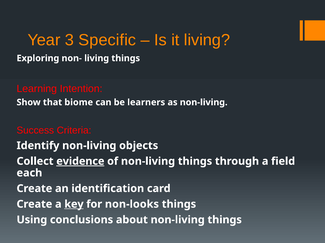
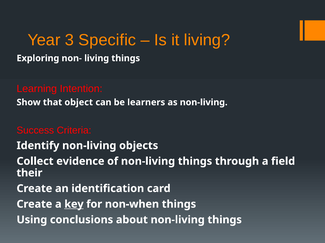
biome: biome -> object
evidence underline: present -> none
each: each -> their
non-looks: non-looks -> non-when
